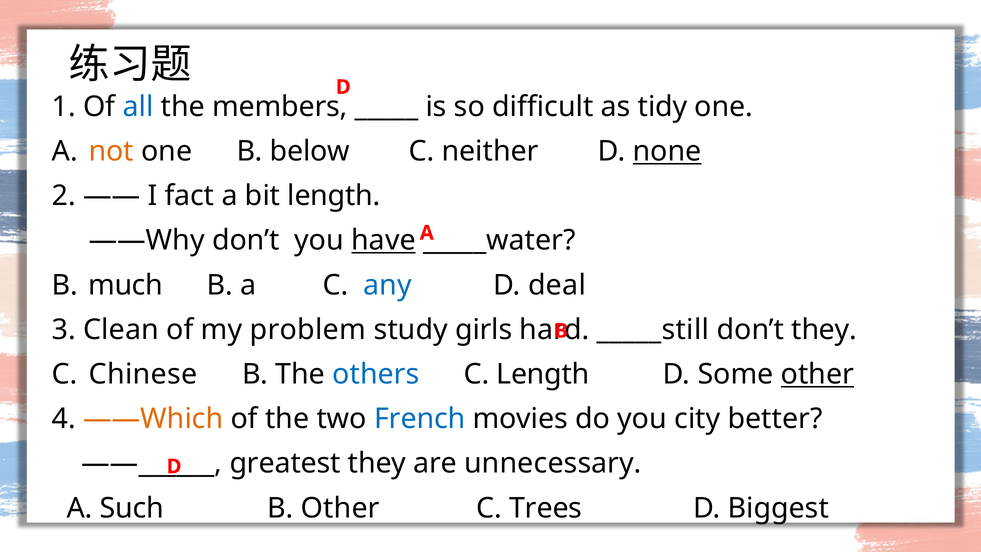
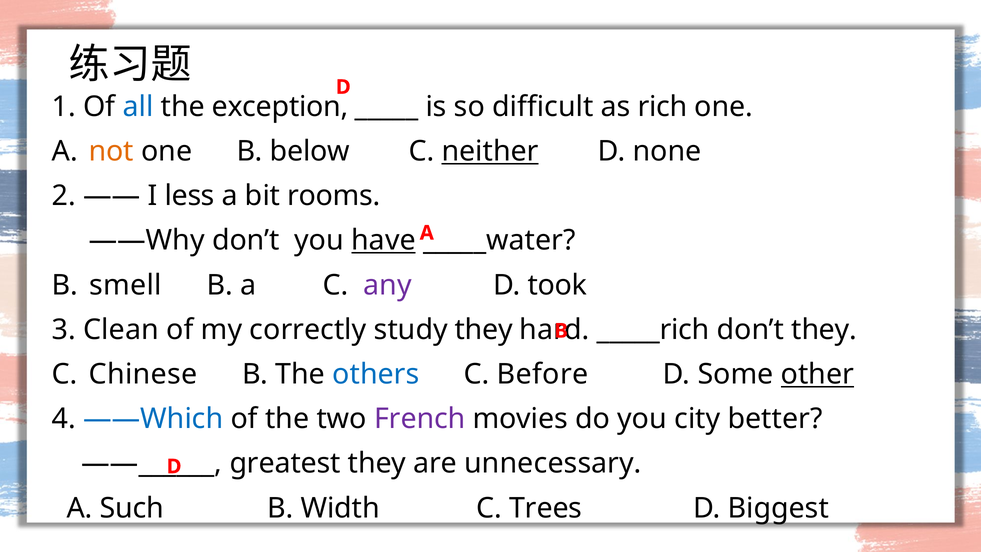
members: members -> exception
tidy: tidy -> rich
neither underline: none -> present
none underline: present -> none
fact: fact -> less
bit length: length -> rooms
much: much -> smell
any colour: blue -> purple
deal: deal -> took
problem: problem -> correctly
study girls: girls -> they
_____still: _____still -> _____rich
C Length: Length -> Before
——Which colour: orange -> blue
French colour: blue -> purple
B Other: Other -> Width
